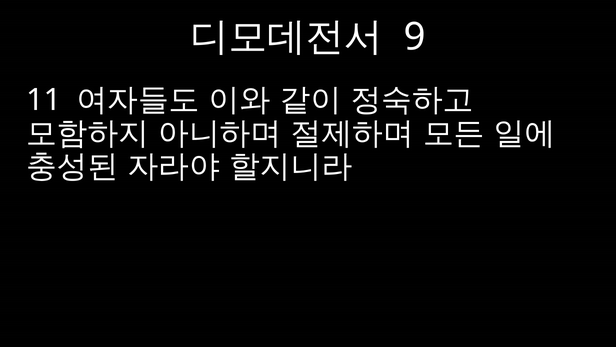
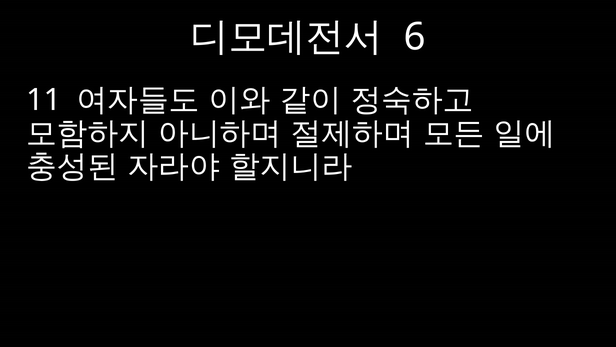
9: 9 -> 6
